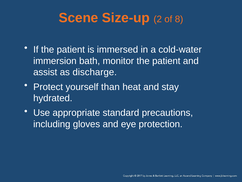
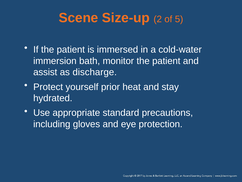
8: 8 -> 5
than: than -> prior
